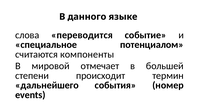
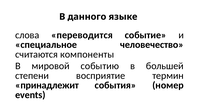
потенциалом: потенциалом -> человечество
отмечает: отмечает -> событию
происходит: происходит -> восприятие
дальнейшего: дальнейшего -> принадлежит
